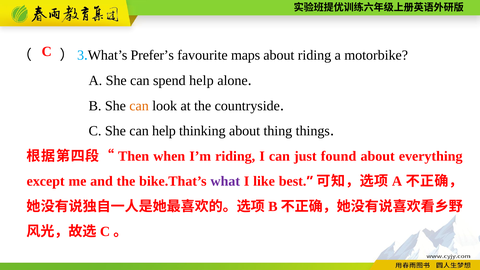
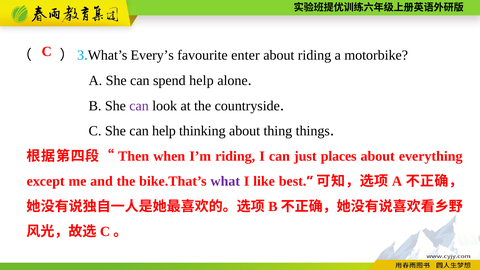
Prefer’s: Prefer’s -> Every’s
maps: maps -> enter
can at (139, 106) colour: orange -> purple
found: found -> places
